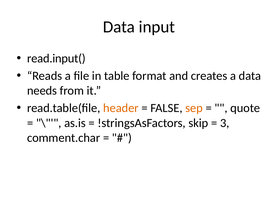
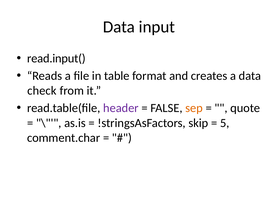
needs: needs -> check
header colour: orange -> purple
3: 3 -> 5
